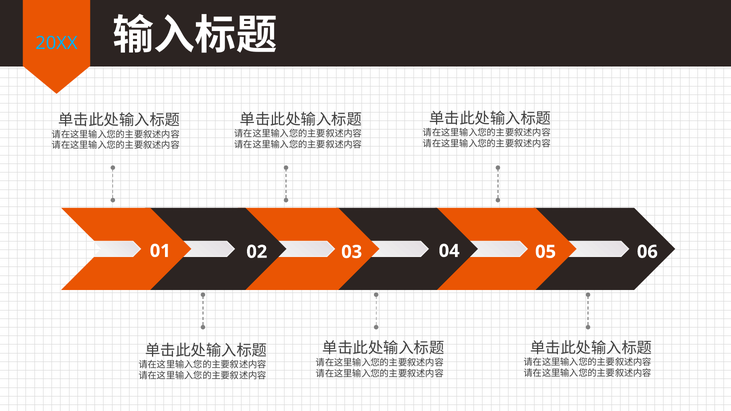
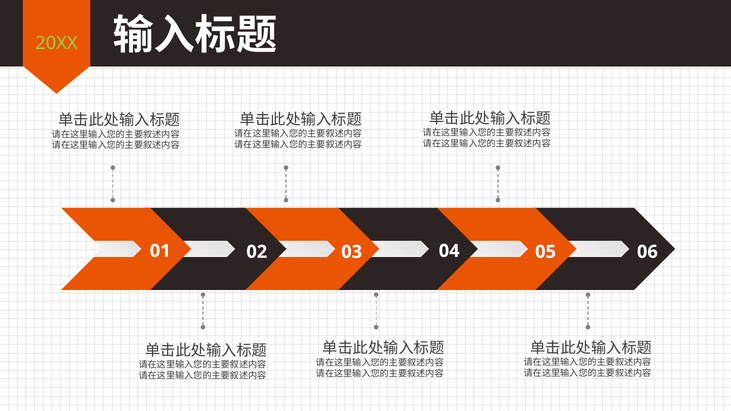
20XX colour: light blue -> light green
